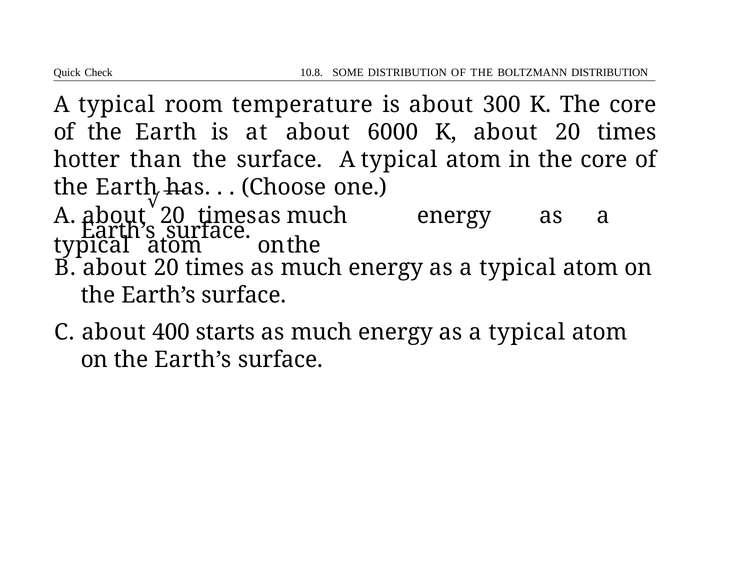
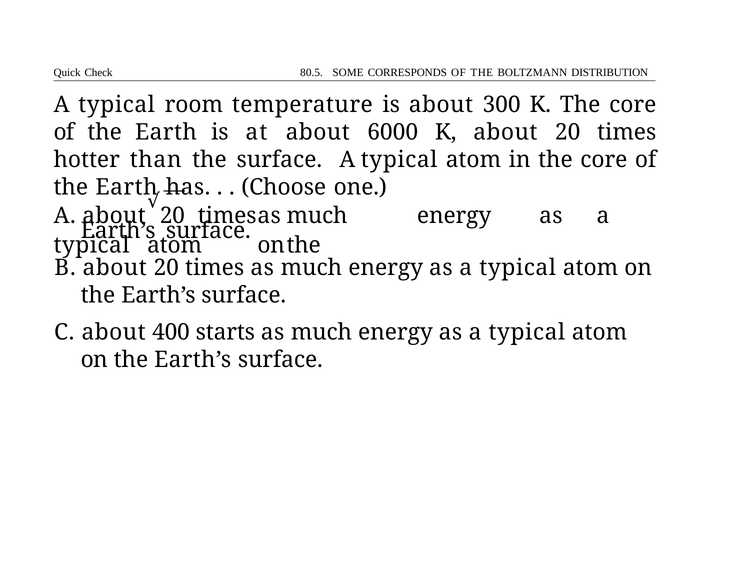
10.8: 10.8 -> 80.5
SOME DISTRIBUTION: DISTRIBUTION -> CORRESPONDS
